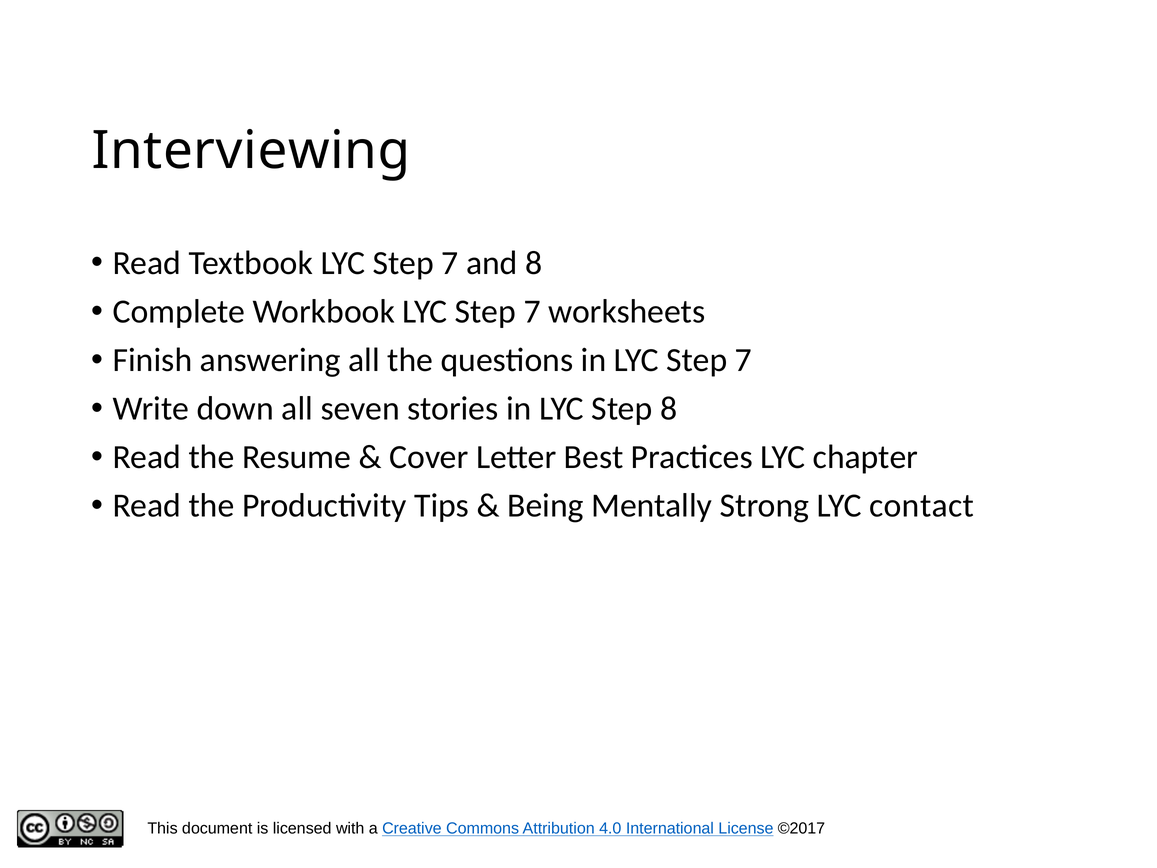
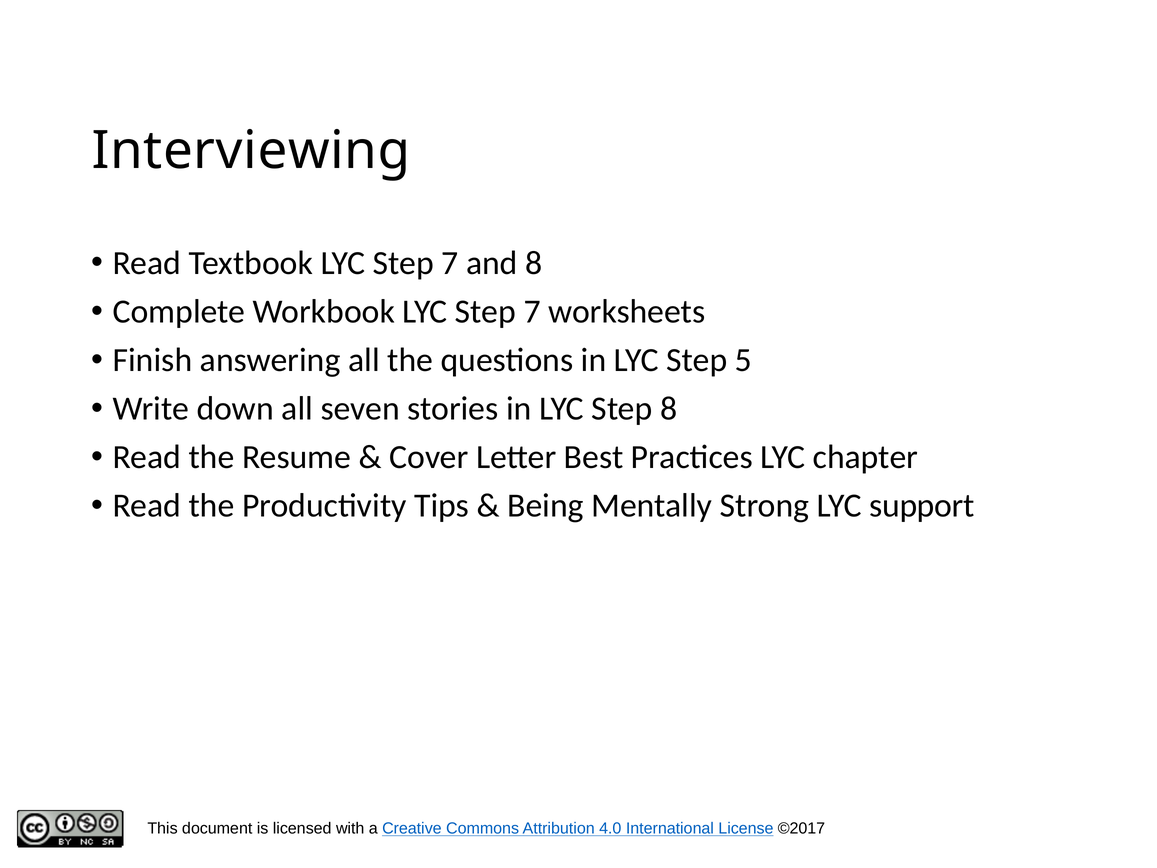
in LYC Step 7: 7 -> 5
contact: contact -> support
